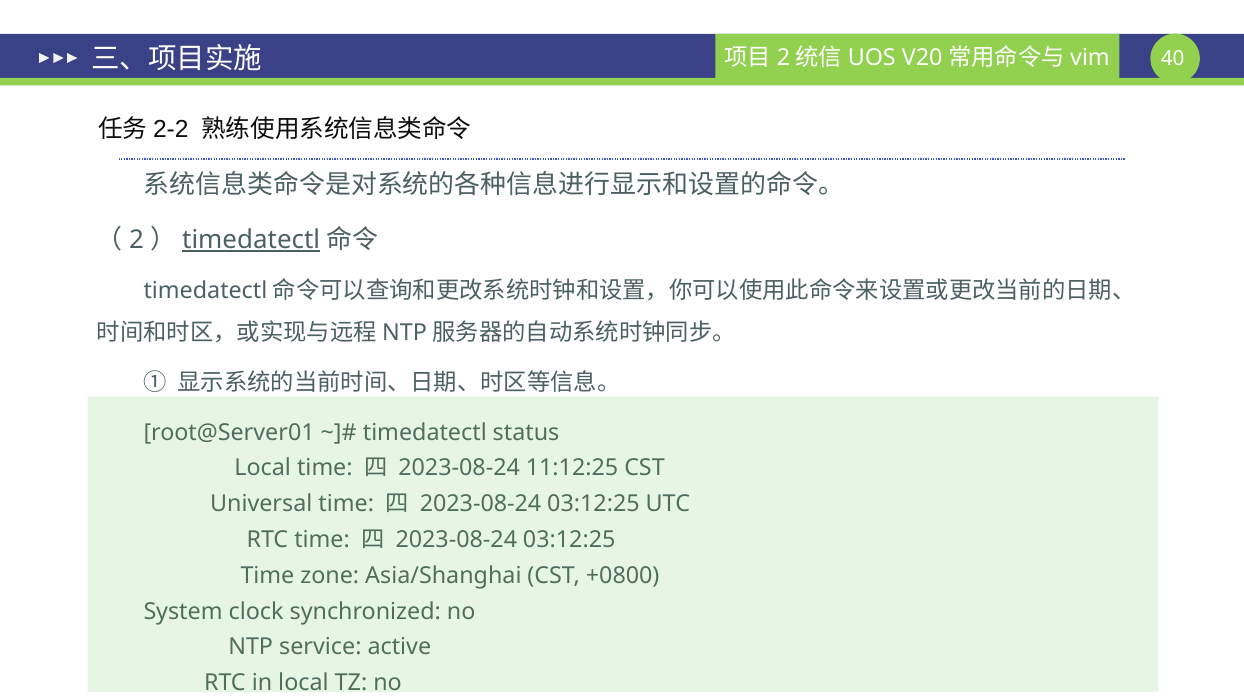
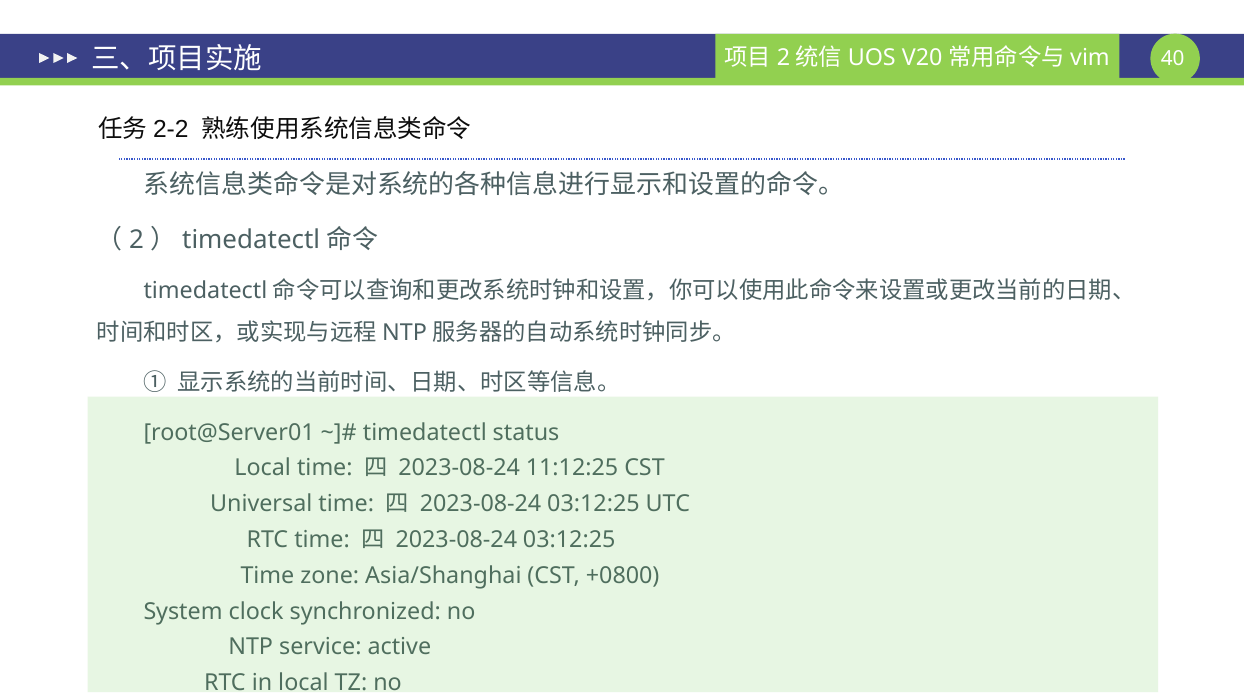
timedatectl at (251, 240) underline: present -> none
